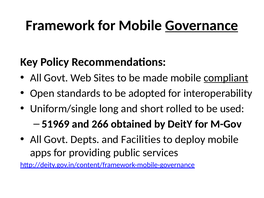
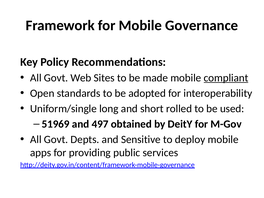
Governance underline: present -> none
266: 266 -> 497
Facilities: Facilities -> Sensitive
